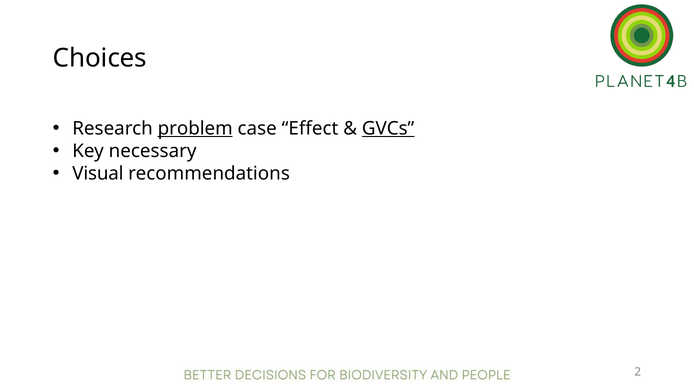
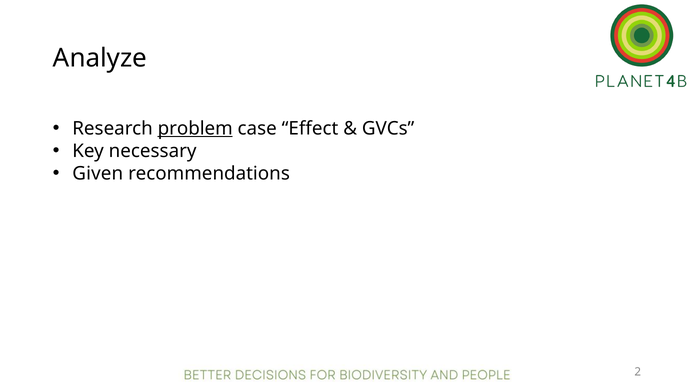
Choices: Choices -> Analyze
GVCs underline: present -> none
Visual: Visual -> Given
